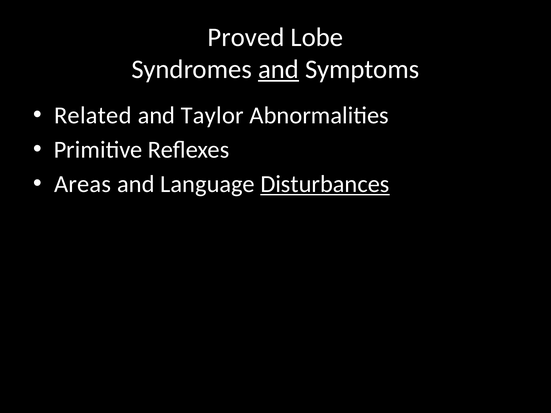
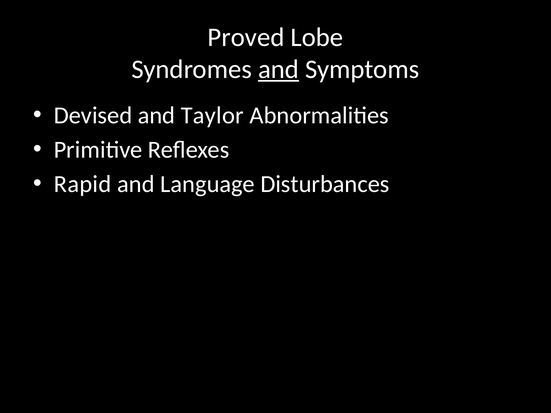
Related: Related -> Devised
Areas: Areas -> Rapid
Disturbances underline: present -> none
